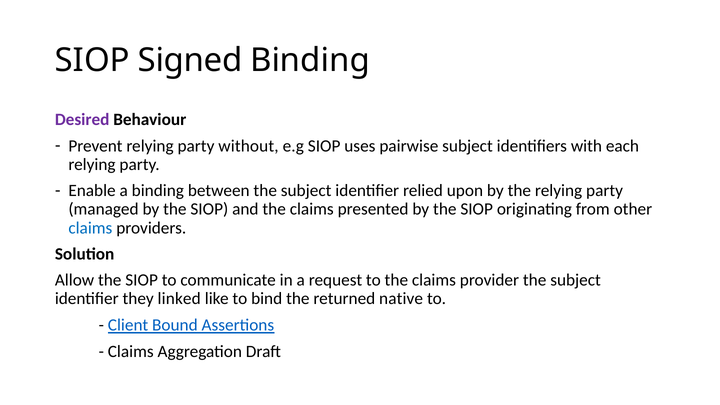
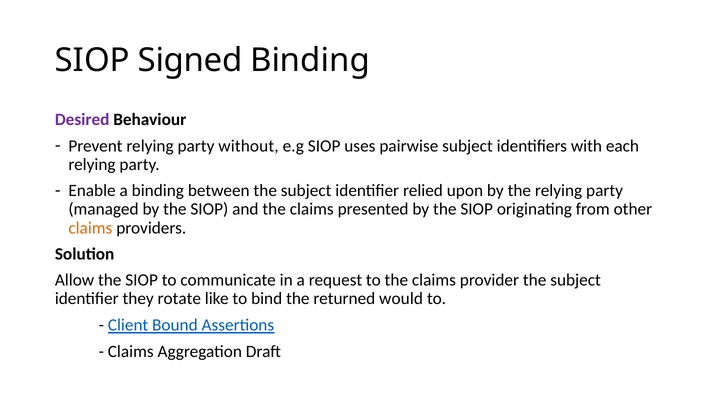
claims at (90, 228) colour: blue -> orange
linked: linked -> rotate
native: native -> would
